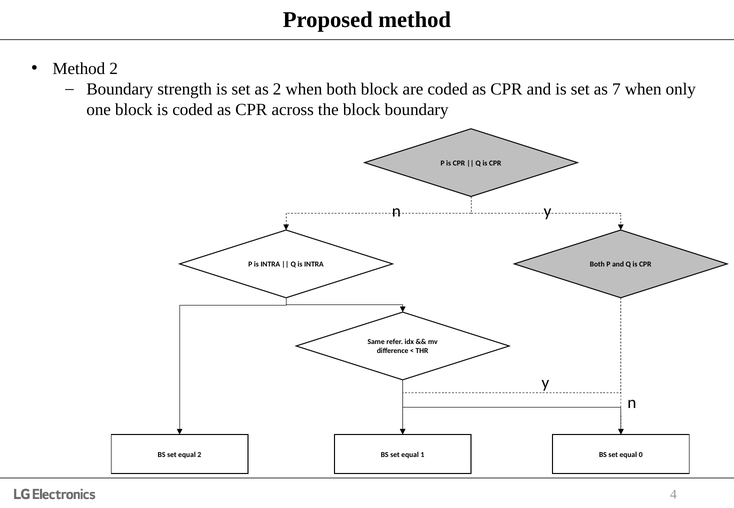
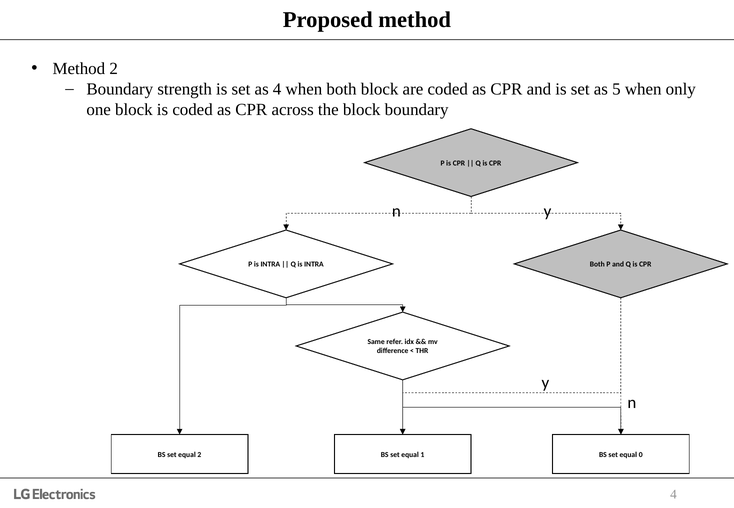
as 2: 2 -> 4
7: 7 -> 5
